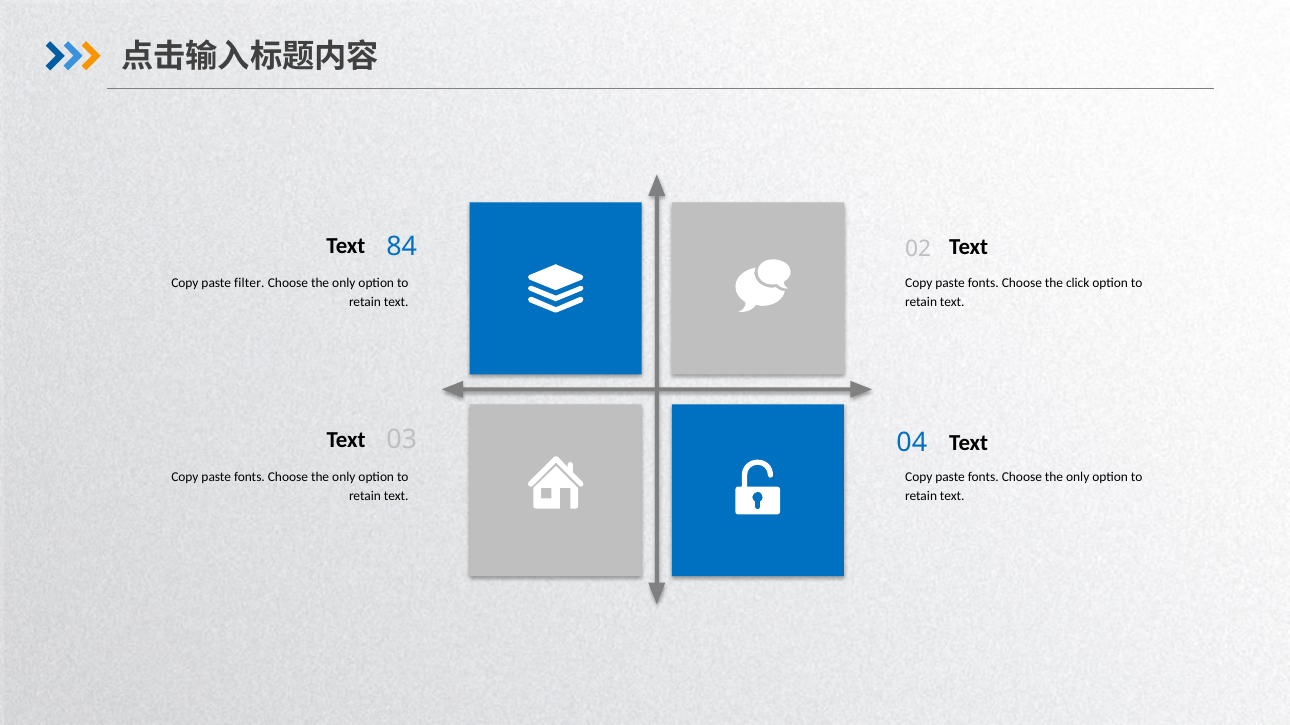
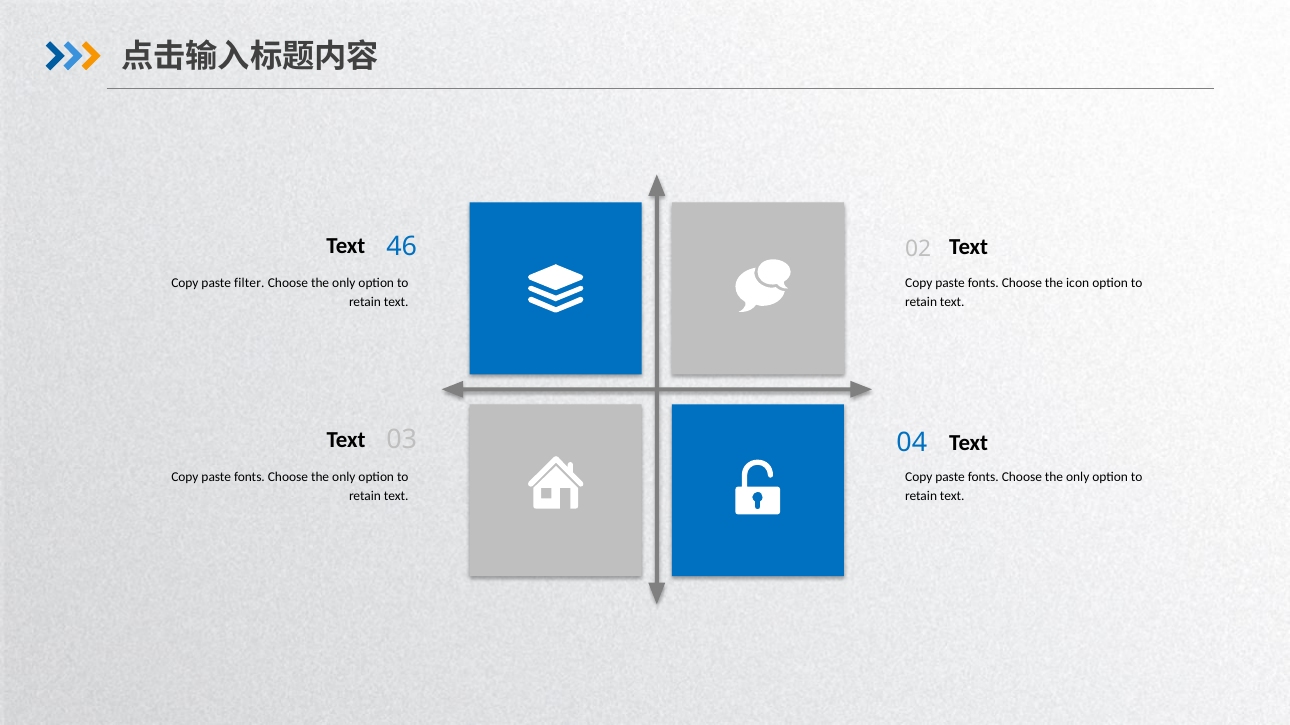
84: 84 -> 46
click: click -> icon
